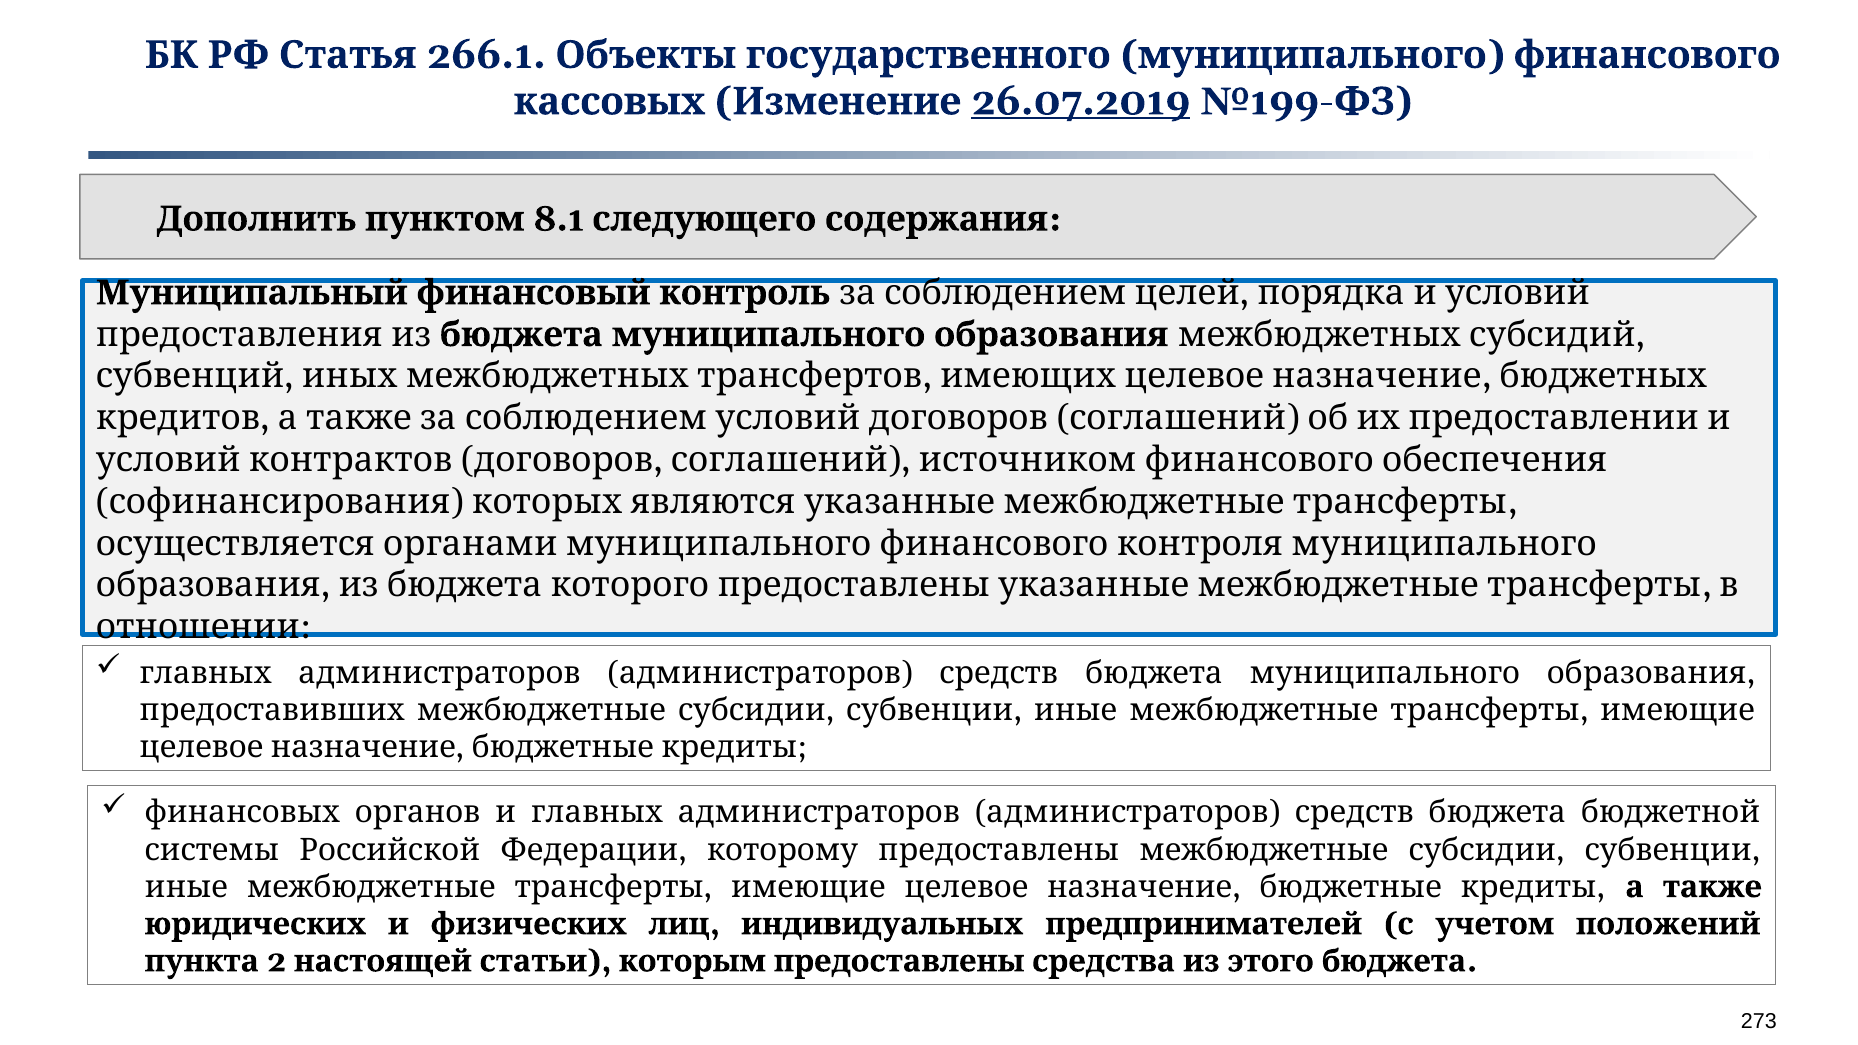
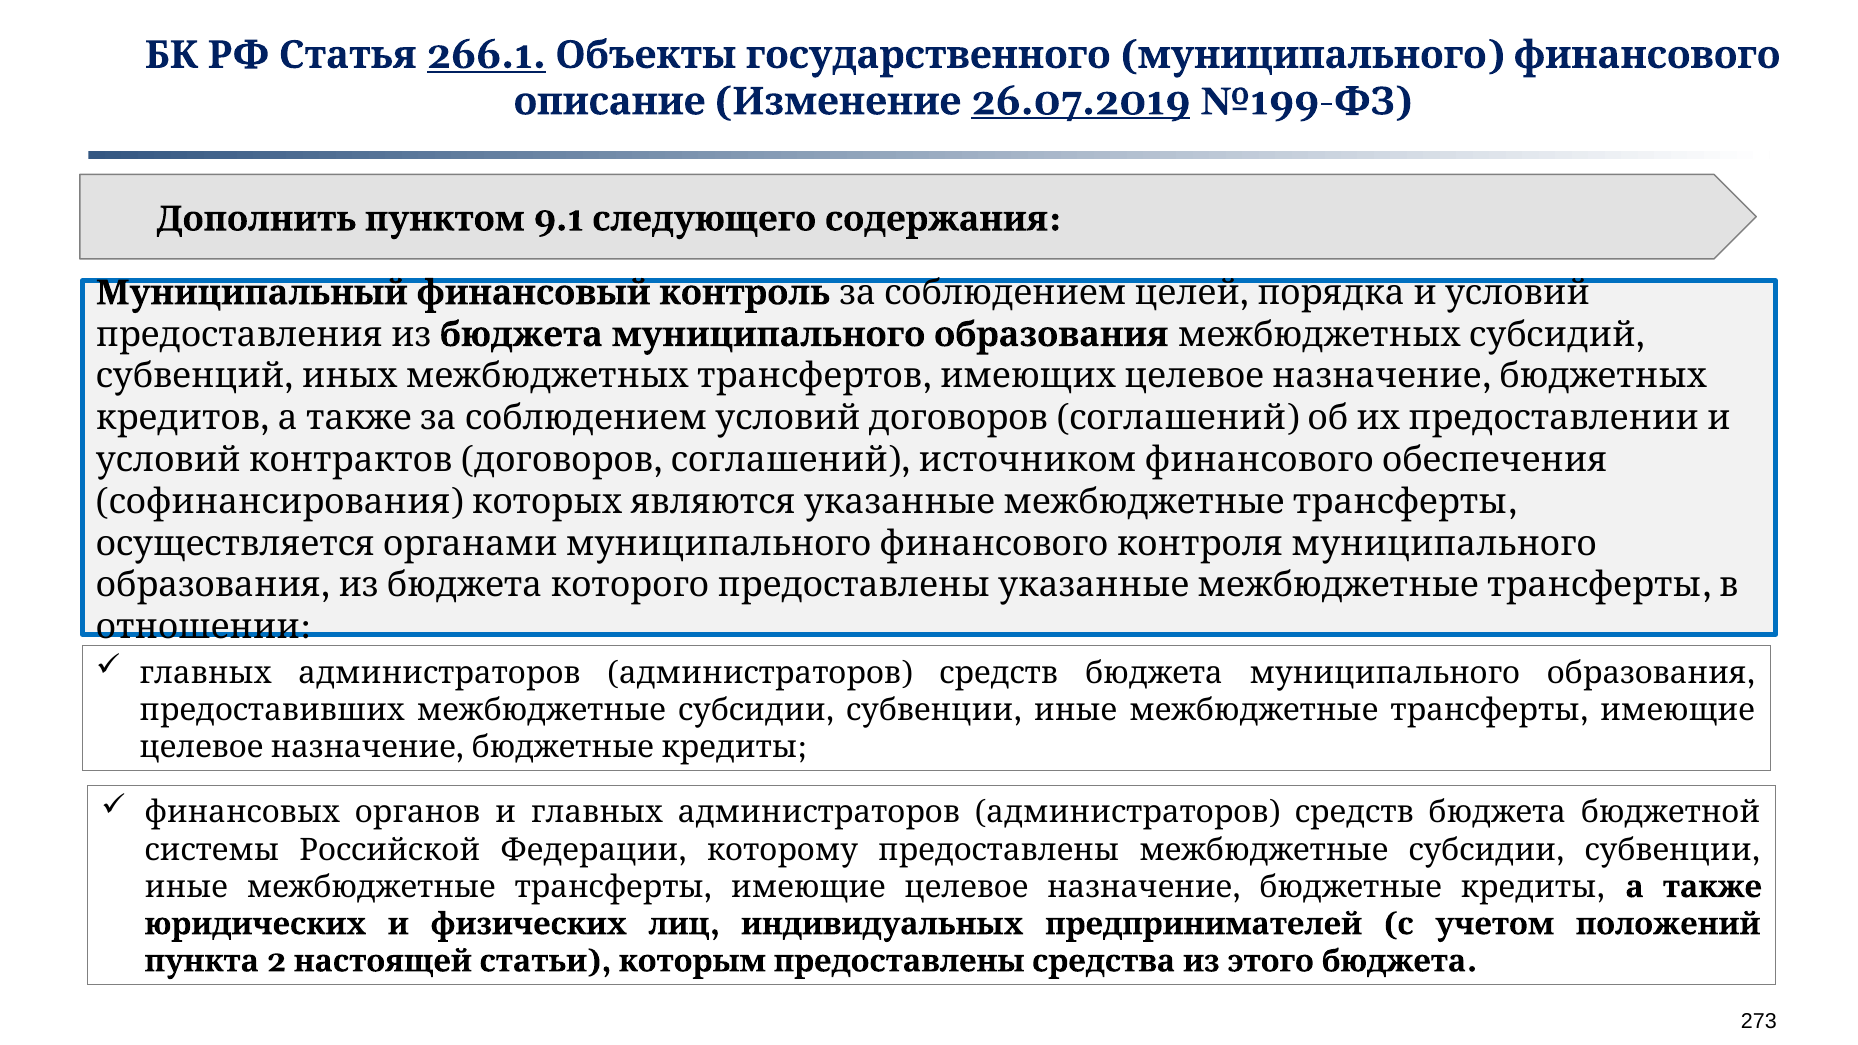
266.1 underline: none -> present
кассовых: кассовых -> описание
8.1: 8.1 -> 9.1
